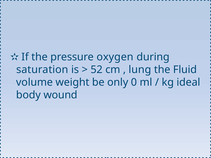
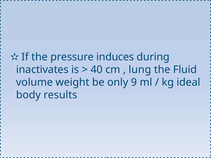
oxygen: oxygen -> induces
saturation: saturation -> inactivates
52: 52 -> 40
0: 0 -> 9
wound: wound -> results
